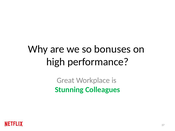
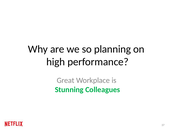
bonuses: bonuses -> planning
